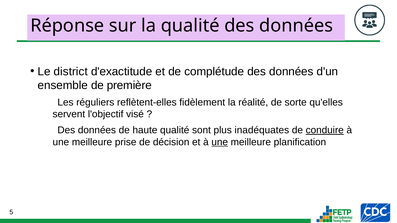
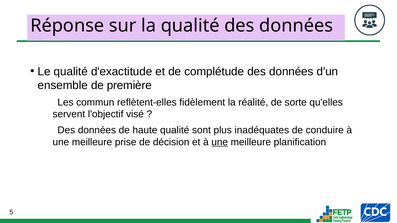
Le district: district -> qualité
réguliers: réguliers -> commun
conduire underline: present -> none
